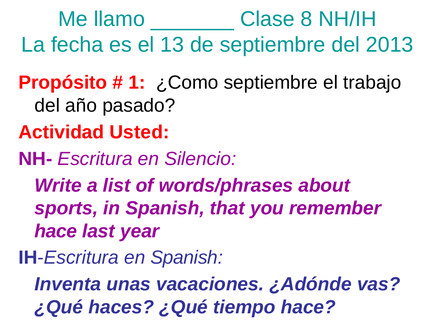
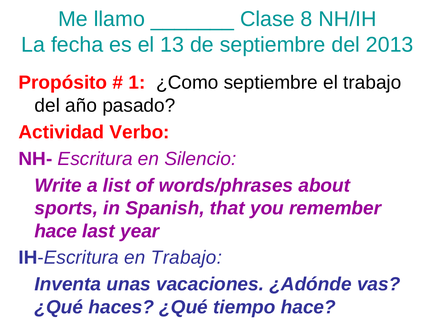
Usted: Usted -> Verbo
en Spanish: Spanish -> Trabajo
